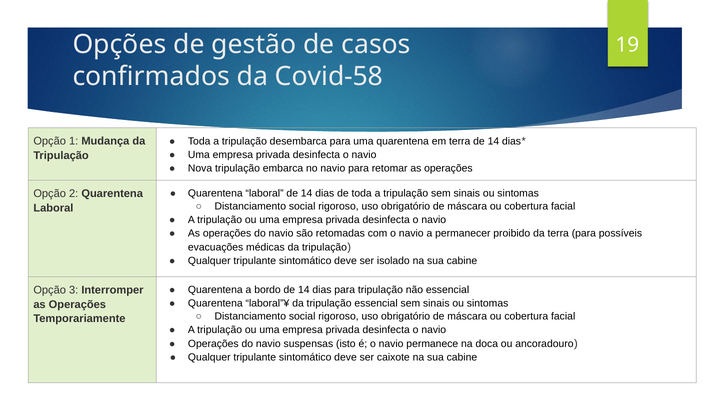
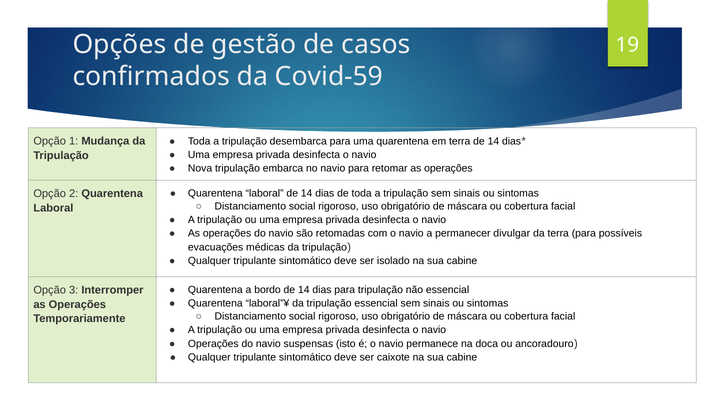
Covid-58: Covid-58 -> Covid-59
proibido: proibido -> divulgar
